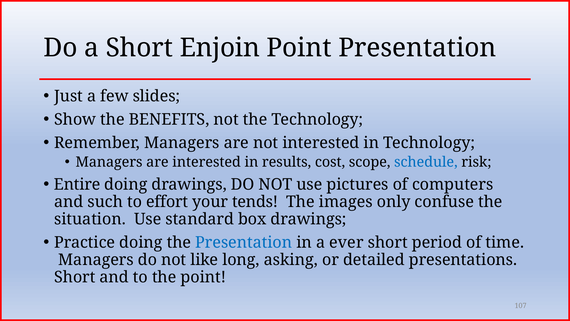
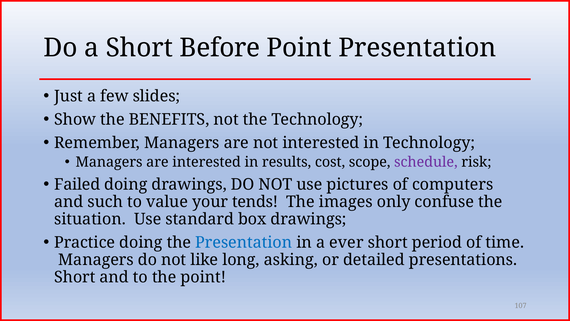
Enjoin: Enjoin -> Before
schedule colour: blue -> purple
Entire: Entire -> Failed
effort: effort -> value
